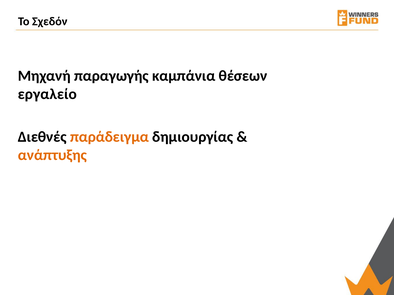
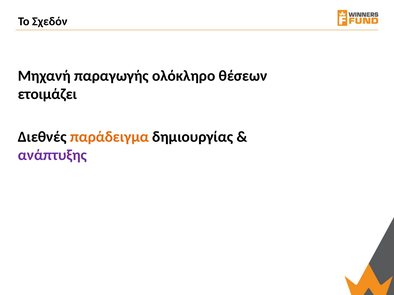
καμπάνια: καμπάνια -> ολόκληρο
εργαλείο: εργαλείο -> ετοιμάζει
ανάπτυξης colour: orange -> purple
